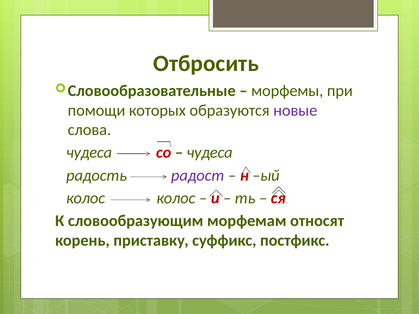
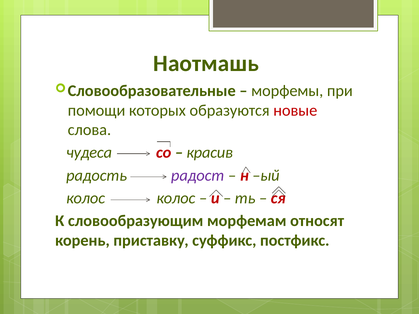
Отбросить: Отбросить -> Наотмашь
новые colour: purple -> red
чудеса at (210, 153): чудеса -> красив
